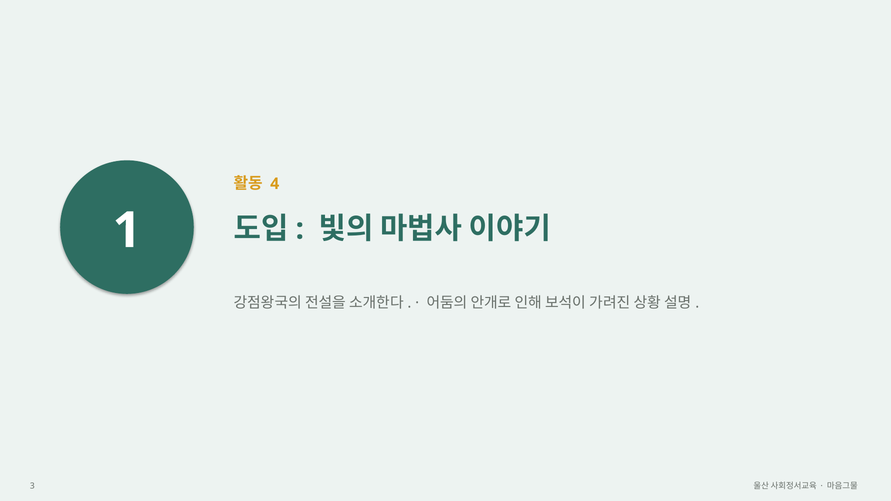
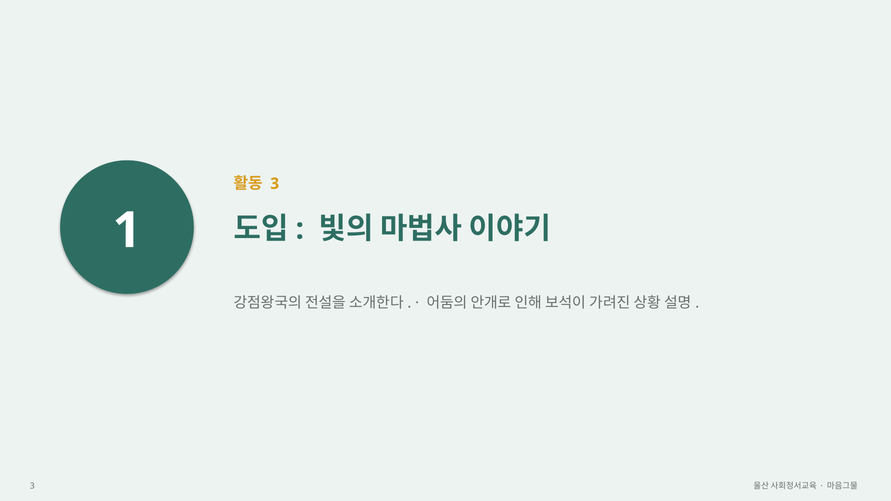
4 at (275, 184): 4 -> 3
